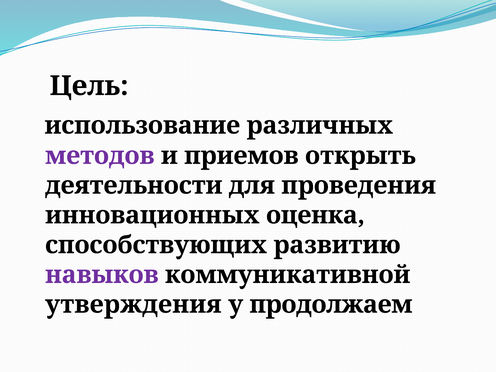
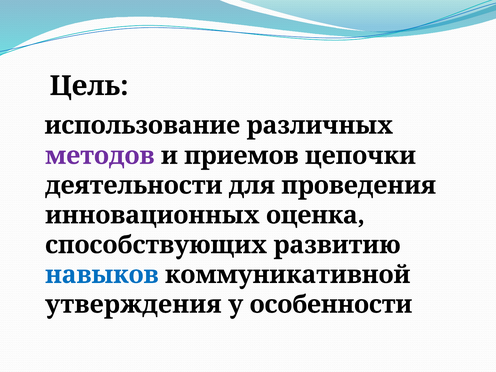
открыть: открыть -> цепочки
навыков colour: purple -> blue
продолжаем: продолжаем -> особенности
